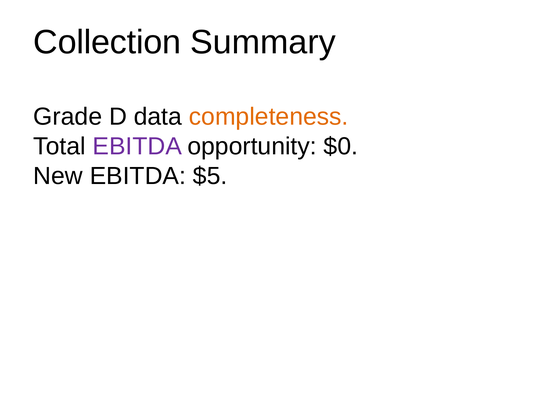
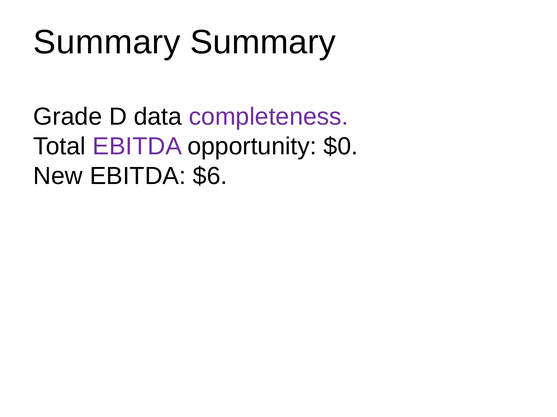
Collection at (107, 42): Collection -> Summary
completeness colour: orange -> purple
$5: $5 -> $6
